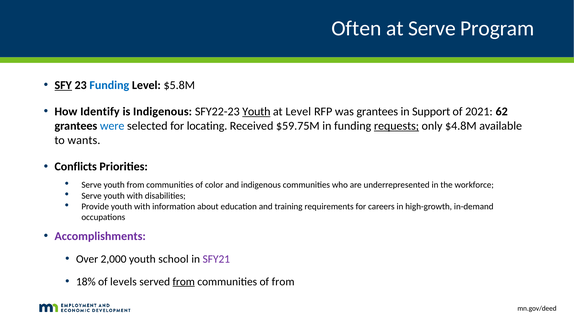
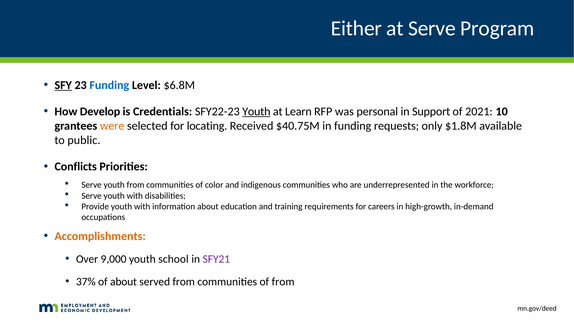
Often: Often -> Either
$5.8M: $5.8M -> $6.8M
Identify: Identify -> Develop
is Indigenous: Indigenous -> Credentials
at Level: Level -> Learn
was grantees: grantees -> personal
62: 62 -> 10
were colour: blue -> orange
$59.75M: $59.75M -> $40.75M
requests underline: present -> none
$4.8M: $4.8M -> $1.8M
wants: wants -> public
Accomplishments colour: purple -> orange
2,000: 2,000 -> 9,000
18%: 18% -> 37%
of levels: levels -> about
from at (184, 281) underline: present -> none
